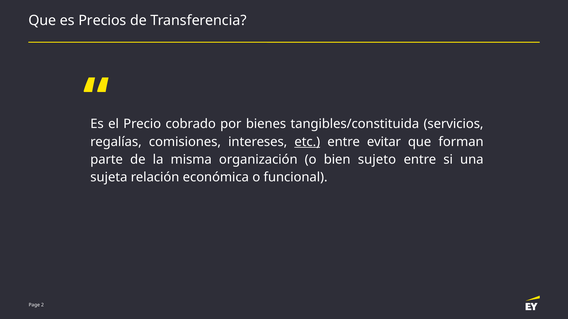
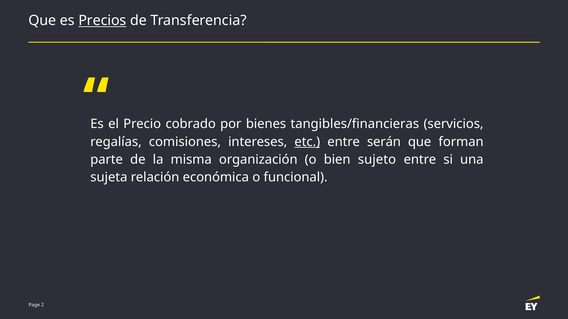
Precios underline: none -> present
tangibles/constituida: tangibles/constituida -> tangibles/financieras
evitar: evitar -> serán
